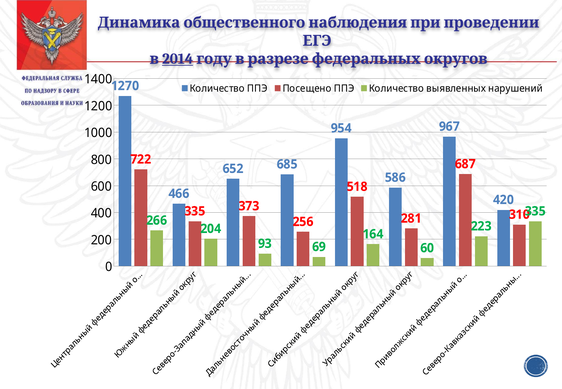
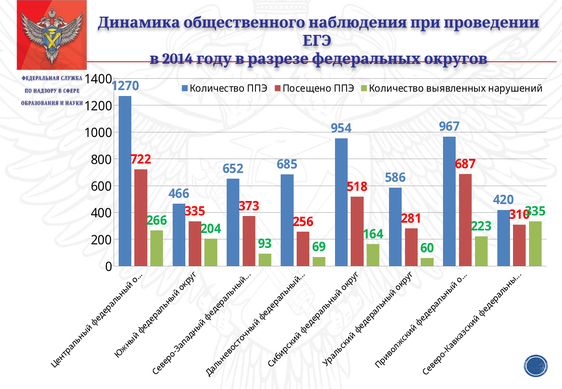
2014 underline: present -> none
